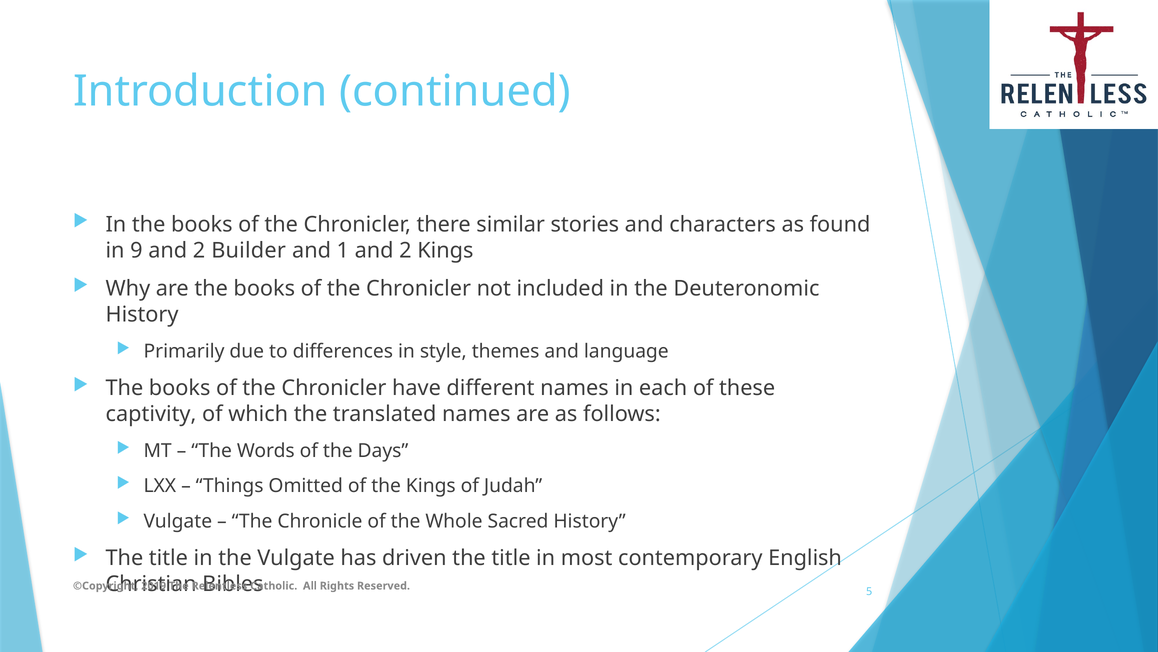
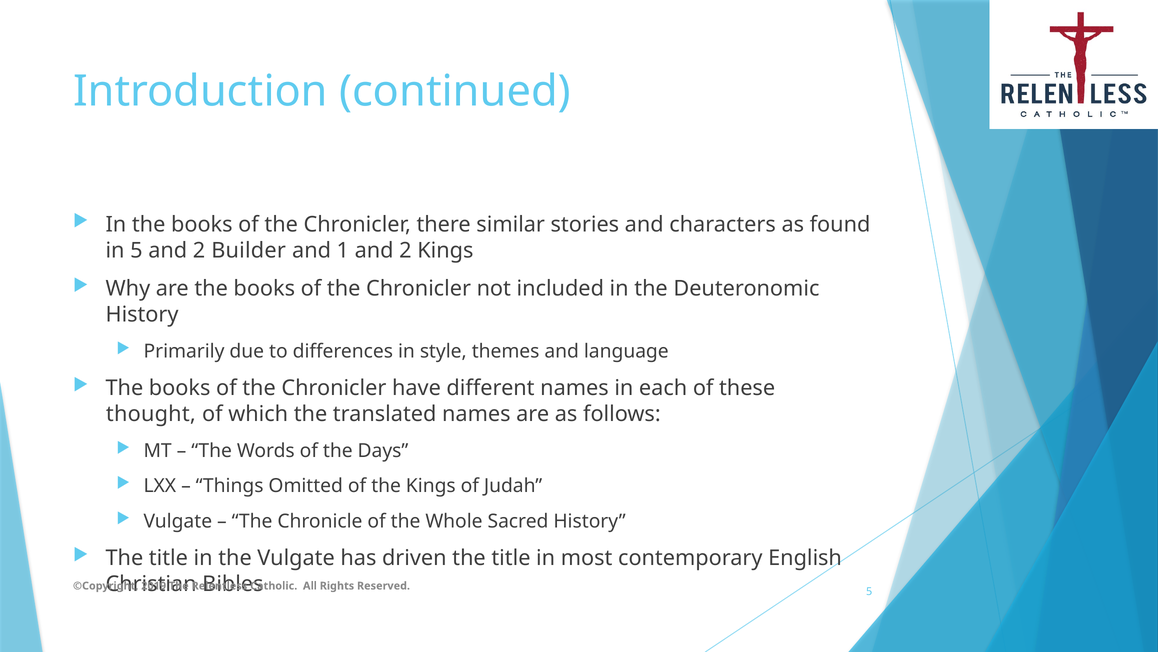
in 9: 9 -> 5
captivity: captivity -> thought
